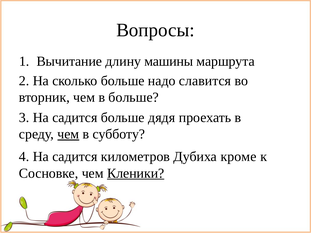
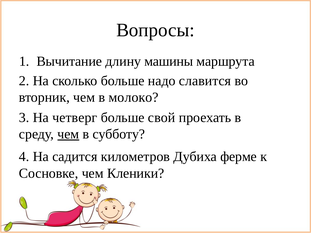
в больше: больше -> молоко
3 На садится: садится -> четверг
дядя: дядя -> свой
кроме: кроме -> ферме
Кленики underline: present -> none
